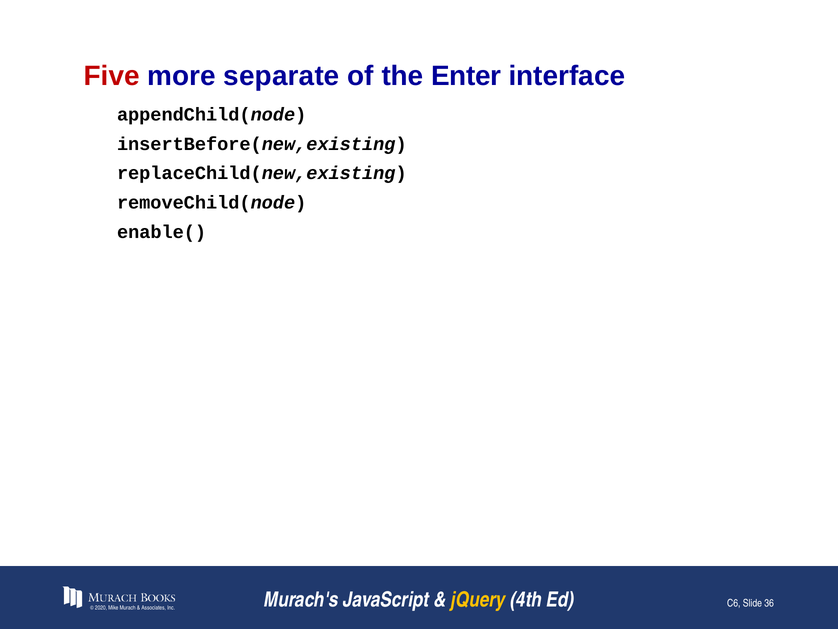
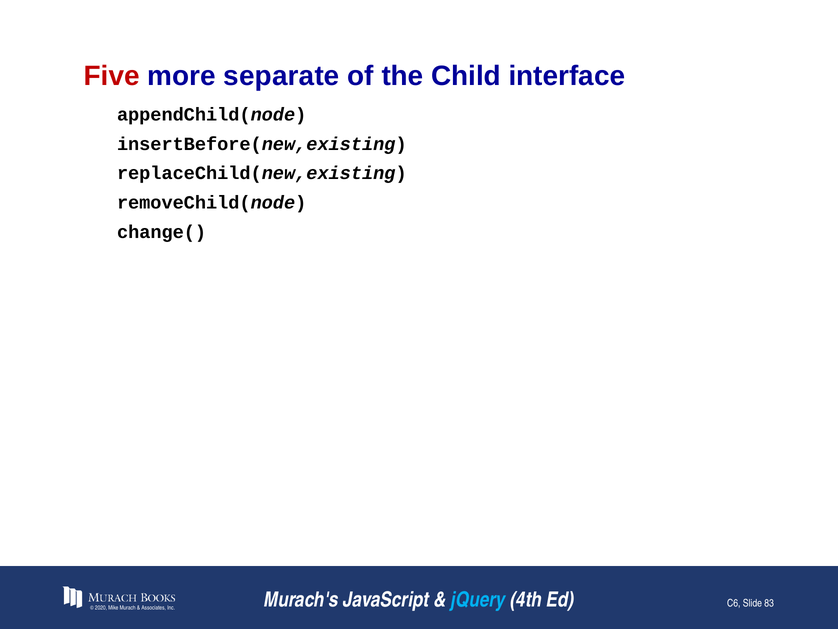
Enter: Enter -> Child
enable(: enable( -> change(
jQuery colour: yellow -> light blue
36: 36 -> 83
